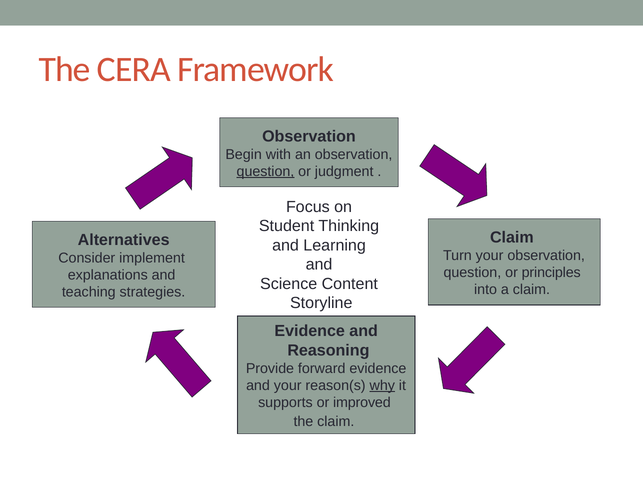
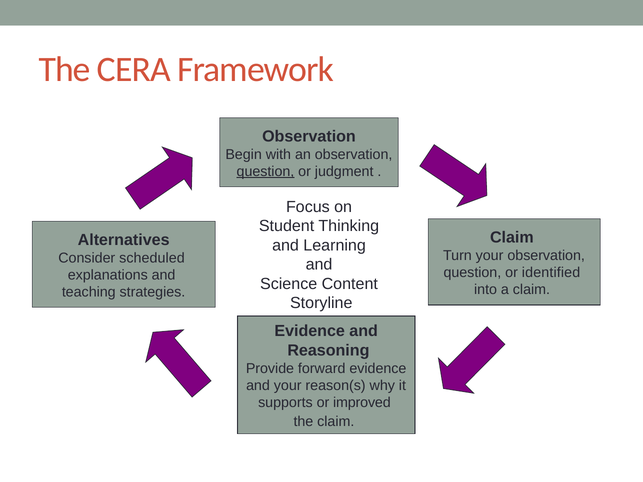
implement: implement -> scheduled
principles: principles -> identified
why underline: present -> none
